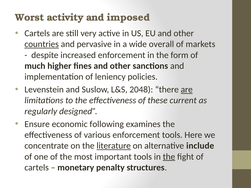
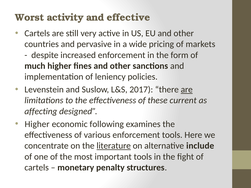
imposed: imposed -> effective
countries underline: present -> none
overall: overall -> pricing
2048: 2048 -> 2017
regularly: regularly -> affecting
Ensure at (37, 124): Ensure -> Higher
the at (169, 157) underline: present -> none
